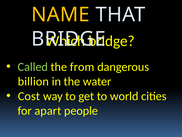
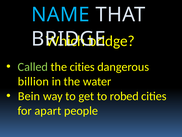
NAME colour: yellow -> light blue
the from: from -> cities
Cost: Cost -> Bein
world: world -> robed
